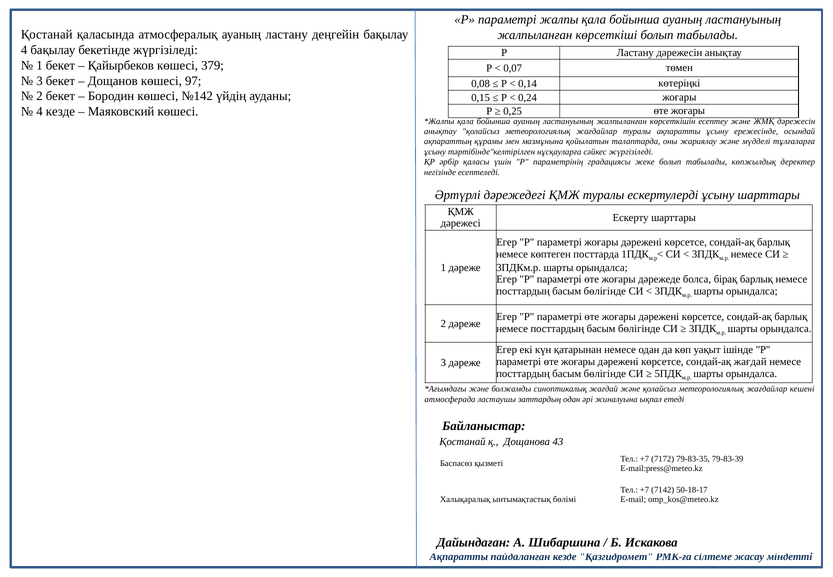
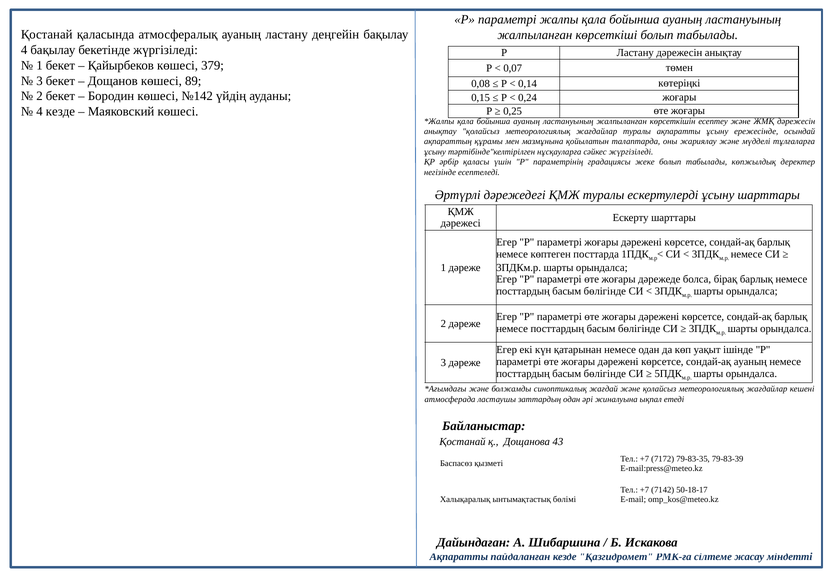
97: 97 -> 89
сондай-ақ жағдай: жағдай -> ауаның
